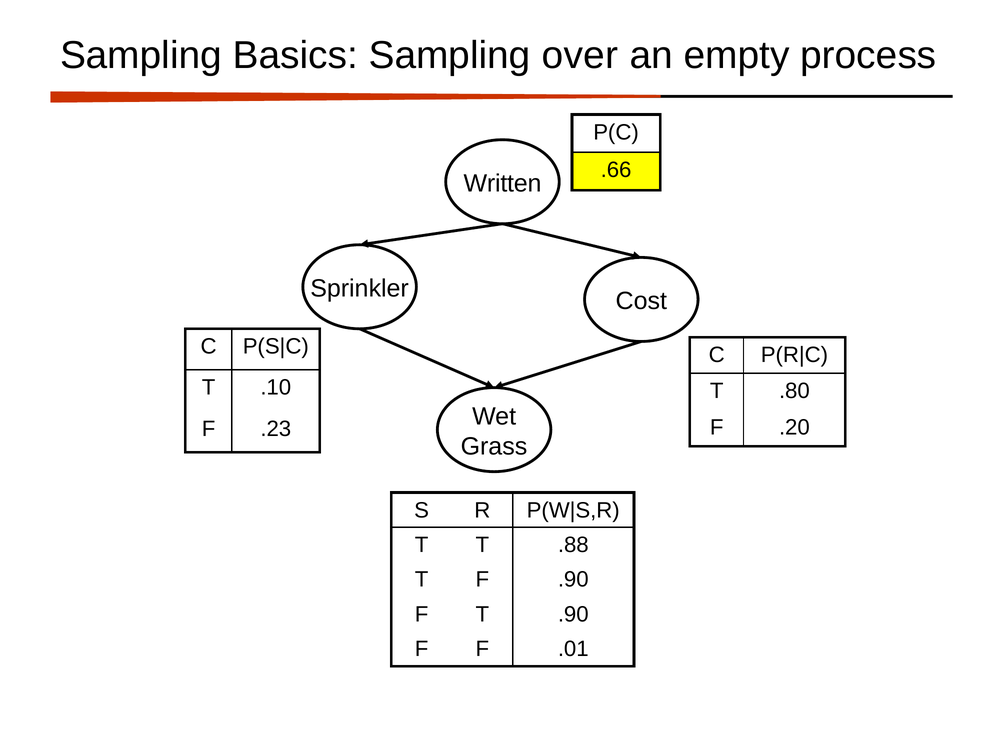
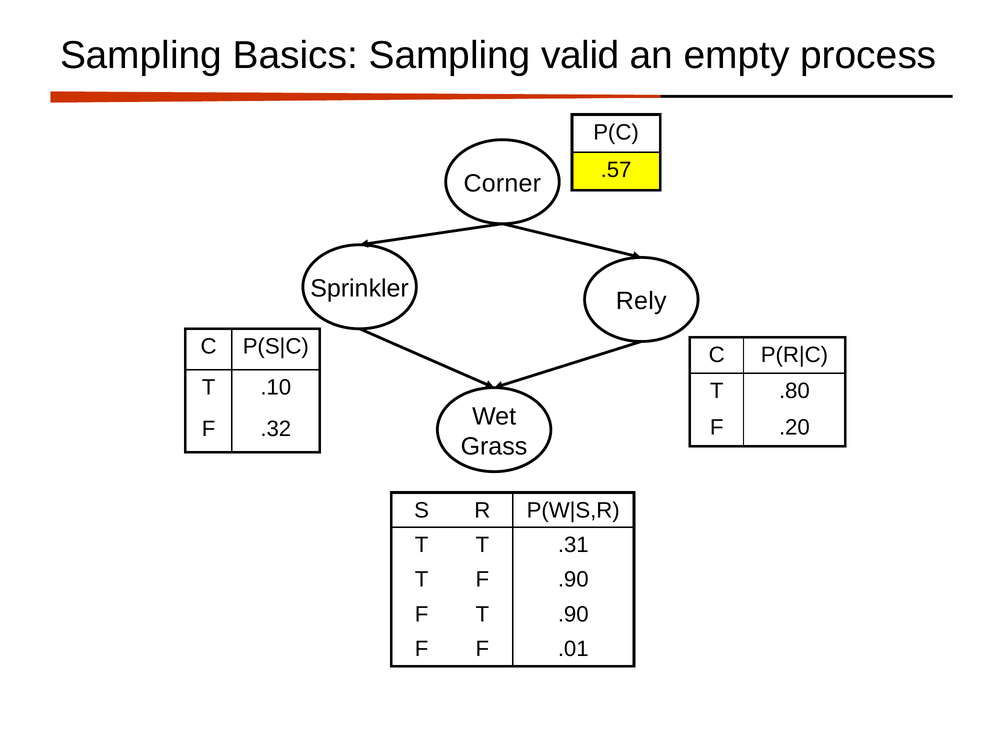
over: over -> valid
.66: .66 -> .57
Written: Written -> Corner
Cost: Cost -> Rely
.23: .23 -> .32
.88: .88 -> .31
